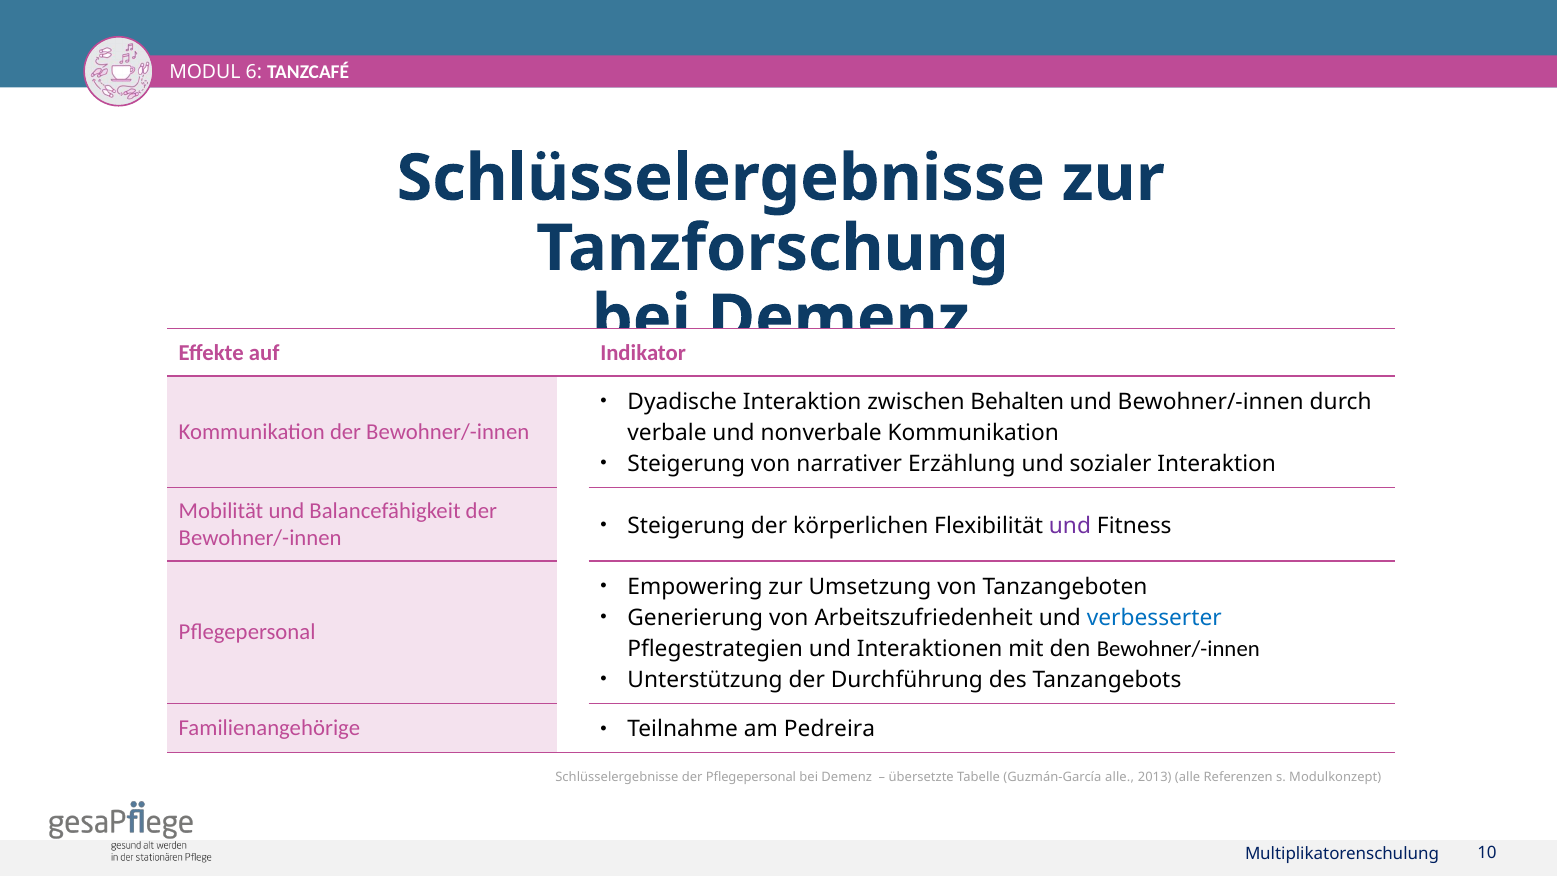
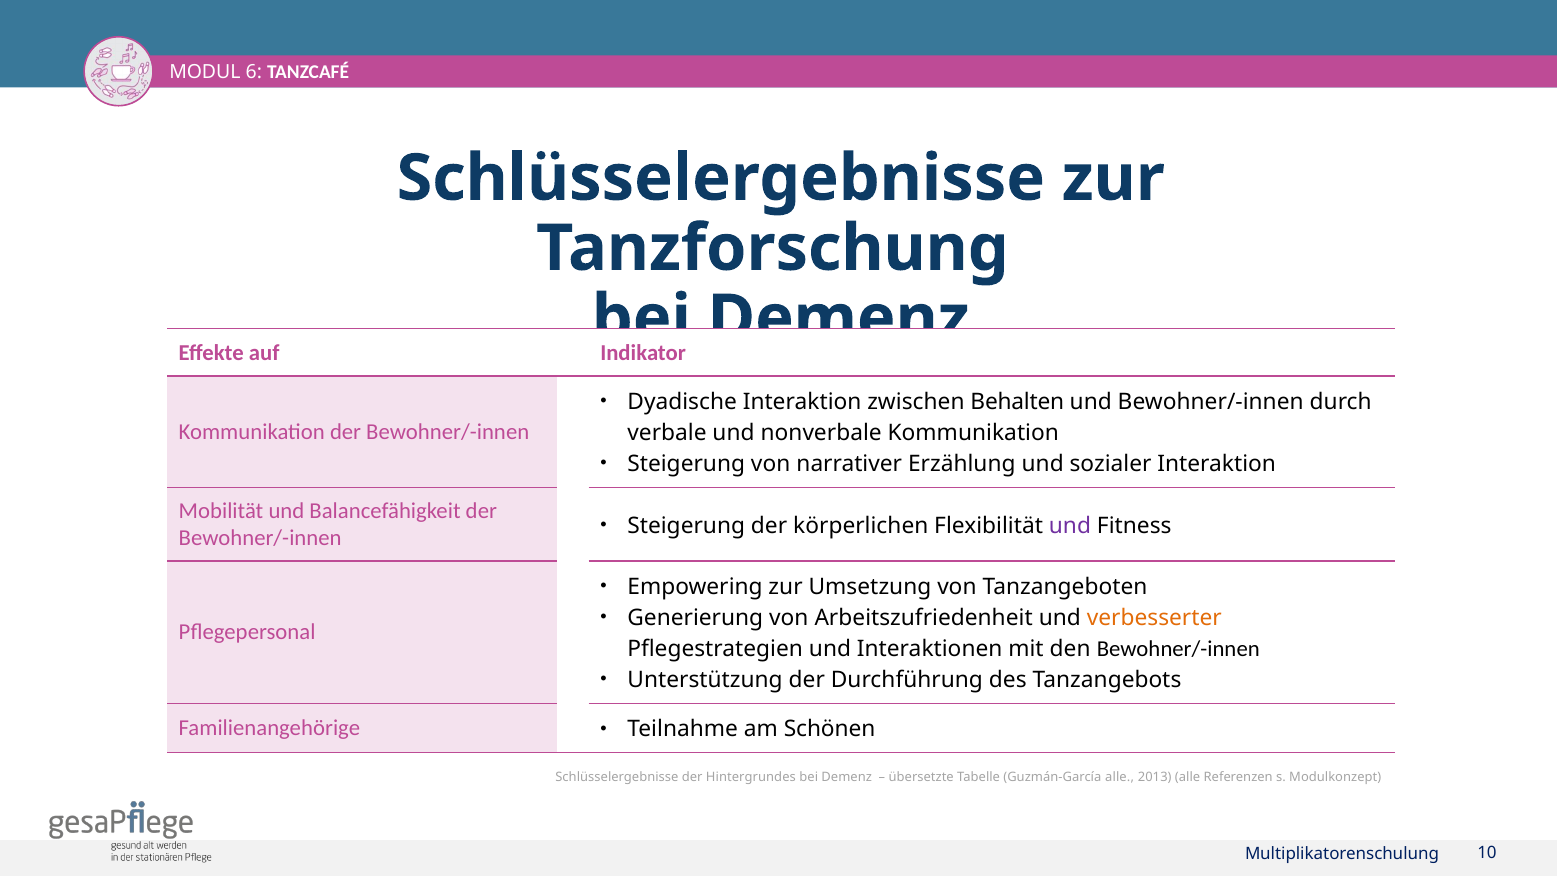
verbesserter colour: blue -> orange
Pedreira: Pedreira -> Schönen
der Pflegepersonal: Pflegepersonal -> Hintergrundes
